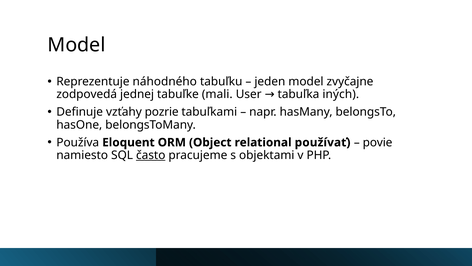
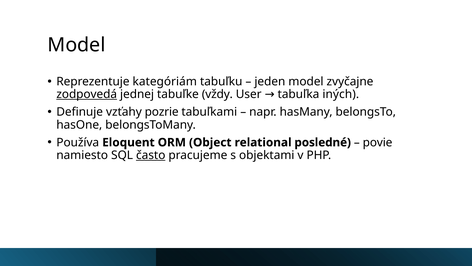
náhodného: náhodného -> kategóriám
zodpovedá underline: none -> present
mali: mali -> vždy
používať: používať -> posledné
